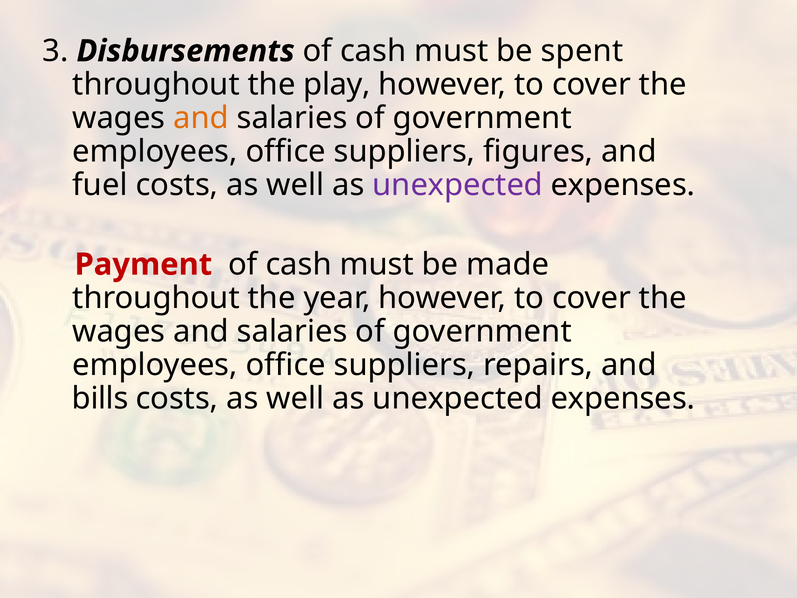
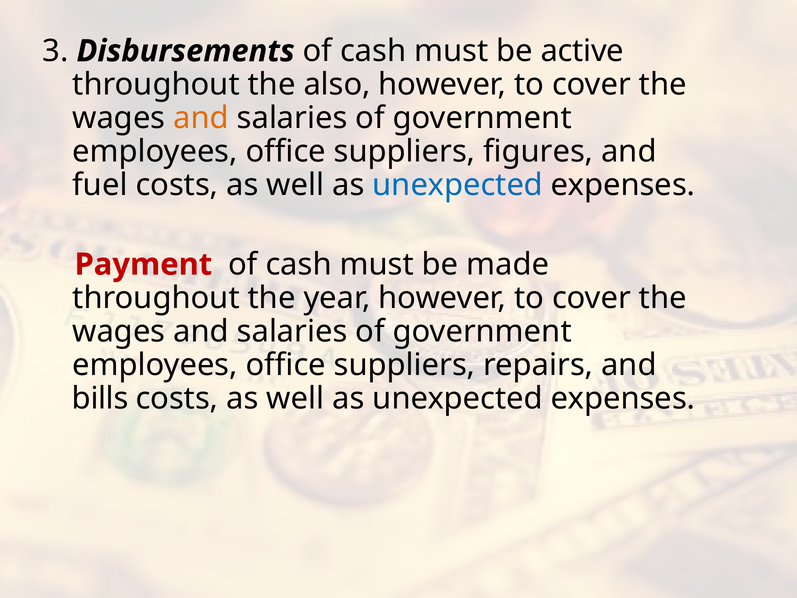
spent: spent -> active
play: play -> also
unexpected at (458, 185) colour: purple -> blue
